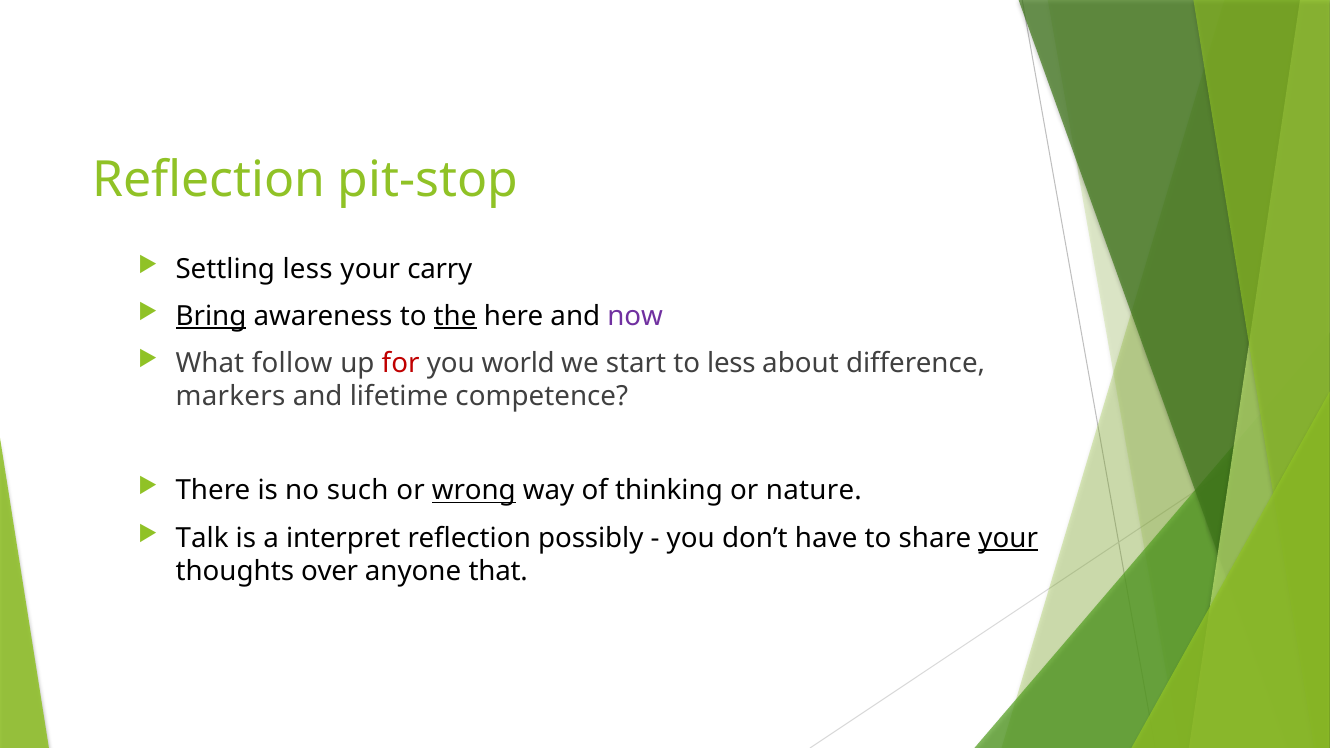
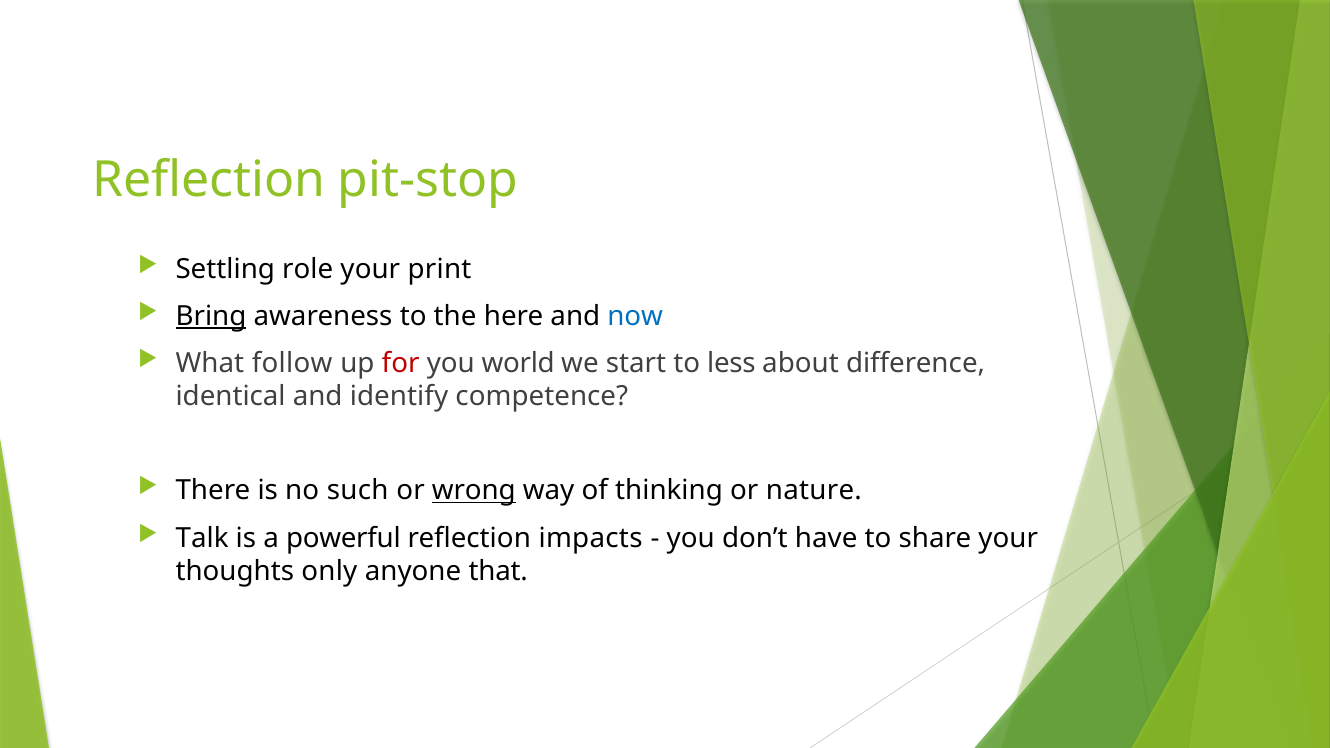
Settling less: less -> role
carry: carry -> print
the underline: present -> none
now colour: purple -> blue
markers: markers -> identical
lifetime: lifetime -> identify
interpret: interpret -> powerful
possibly: possibly -> impacts
your at (1008, 538) underline: present -> none
over: over -> only
